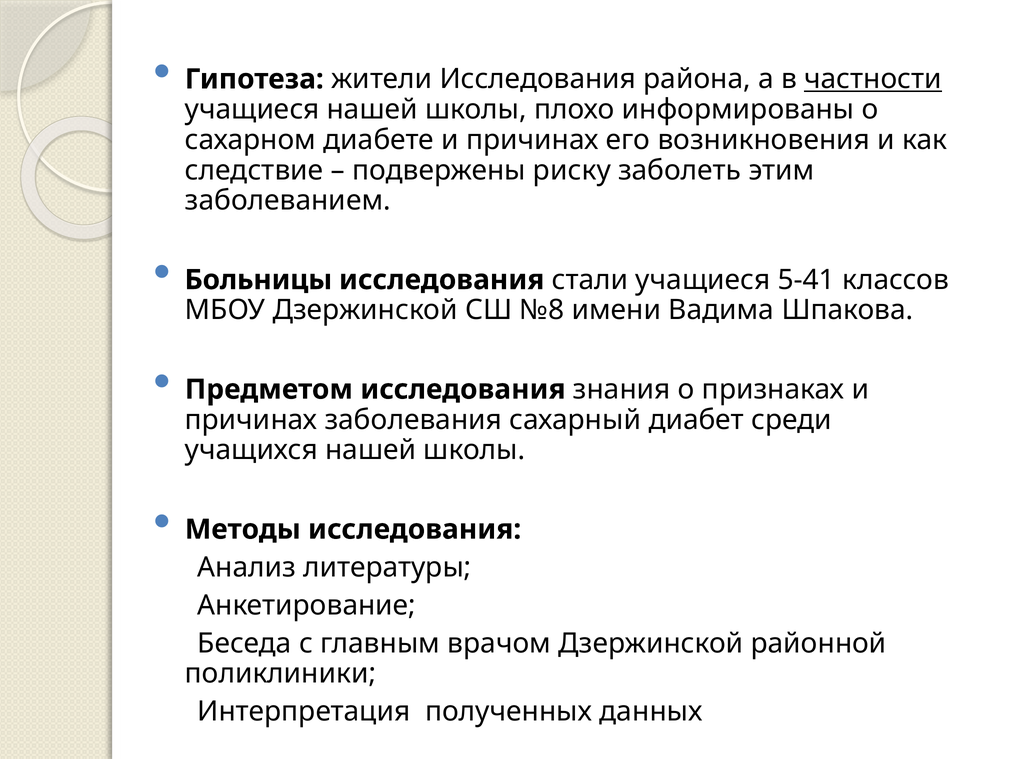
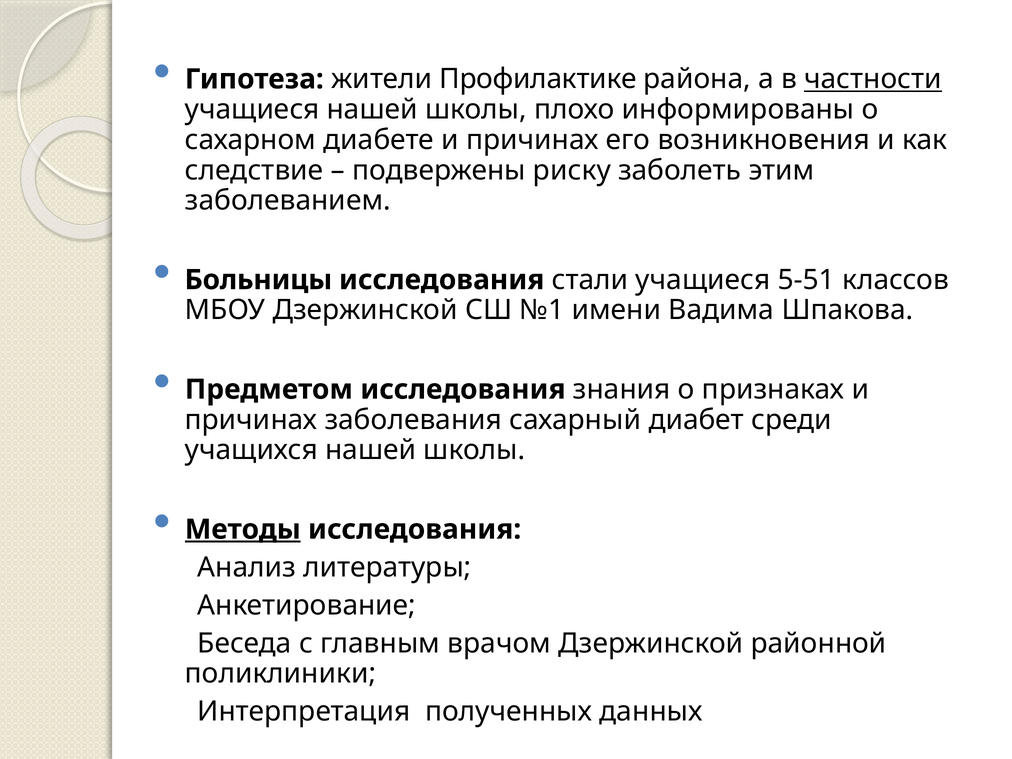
жители Исследования: Исследования -> Профилактике
5-41: 5-41 -> 5-51
№8: №8 -> №1
Методы underline: none -> present
